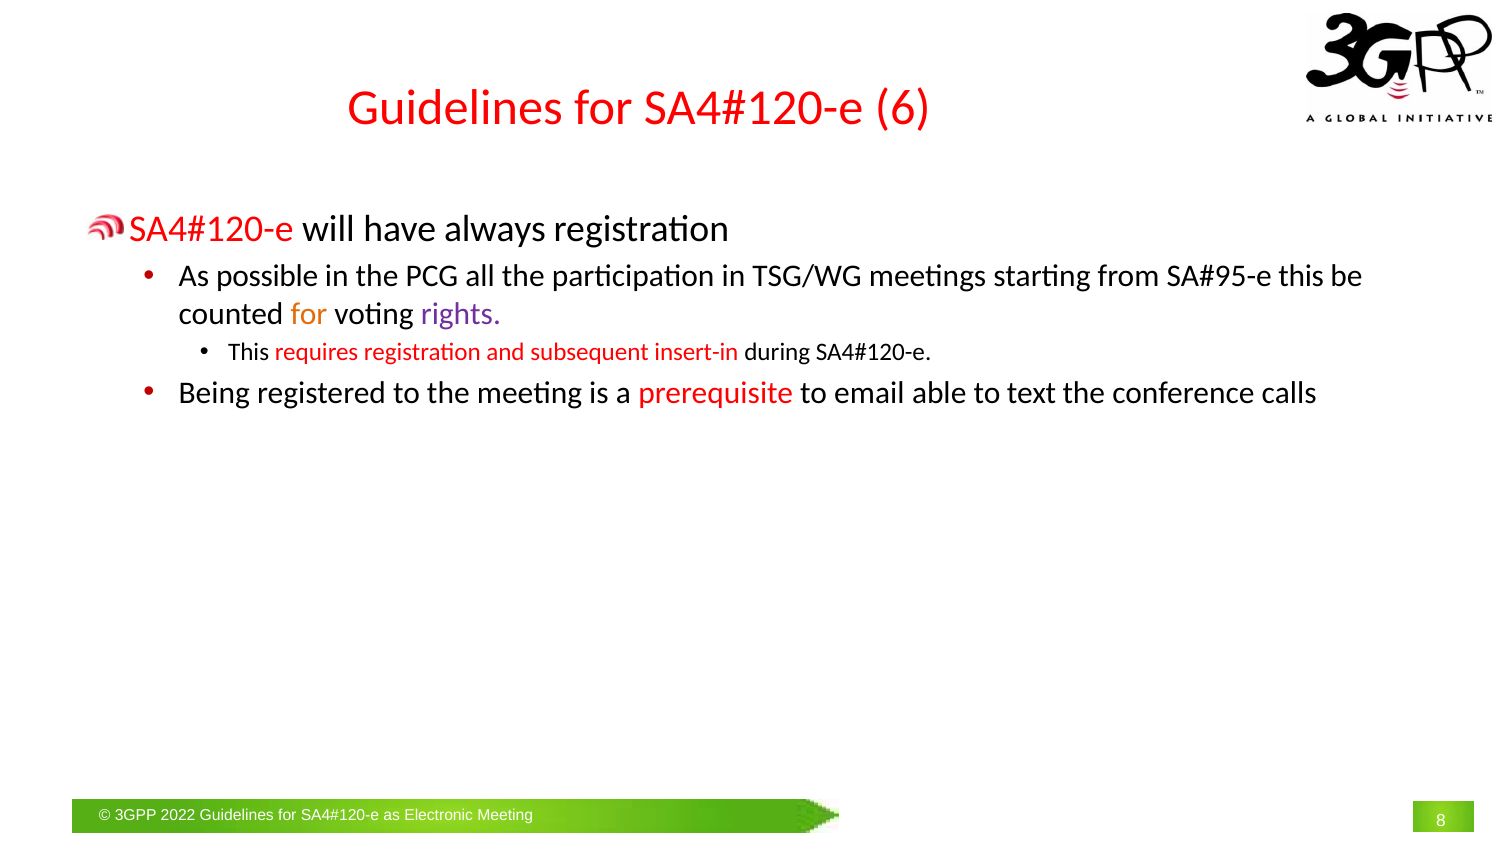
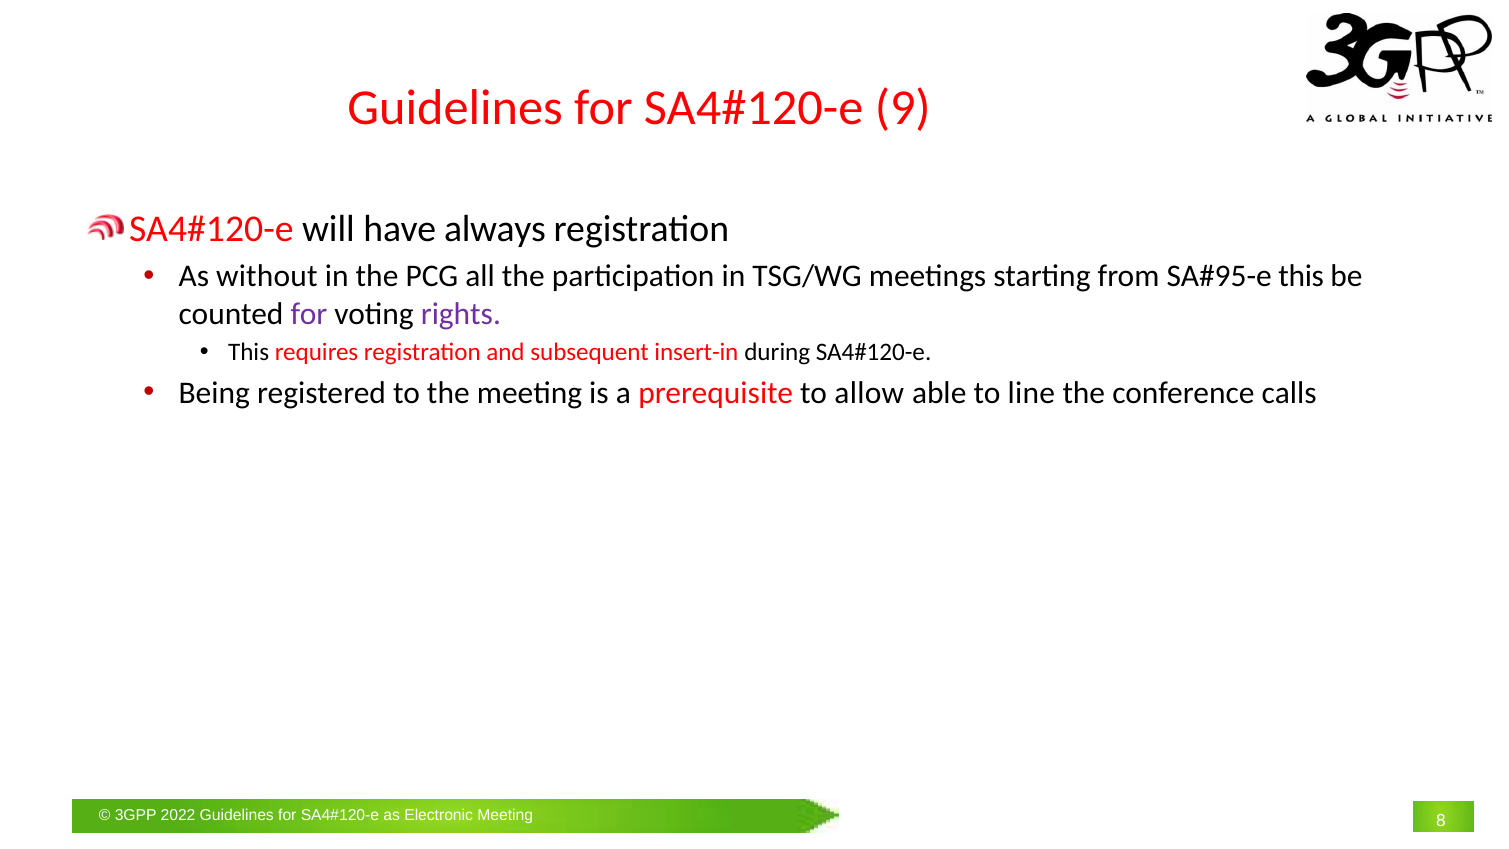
6: 6 -> 9
possible: possible -> without
for at (309, 314) colour: orange -> purple
email: email -> allow
text: text -> line
